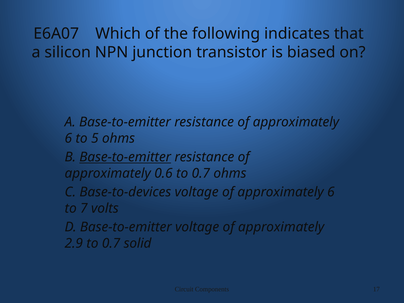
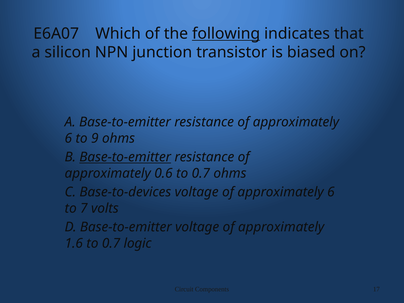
following underline: none -> present
5: 5 -> 9
2.9: 2.9 -> 1.6
solid: solid -> logic
